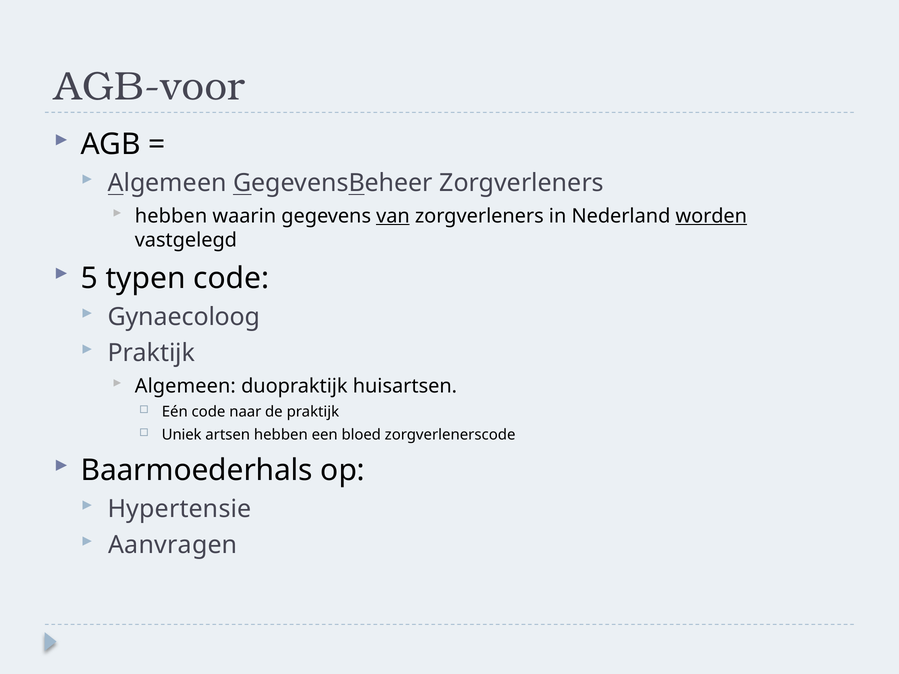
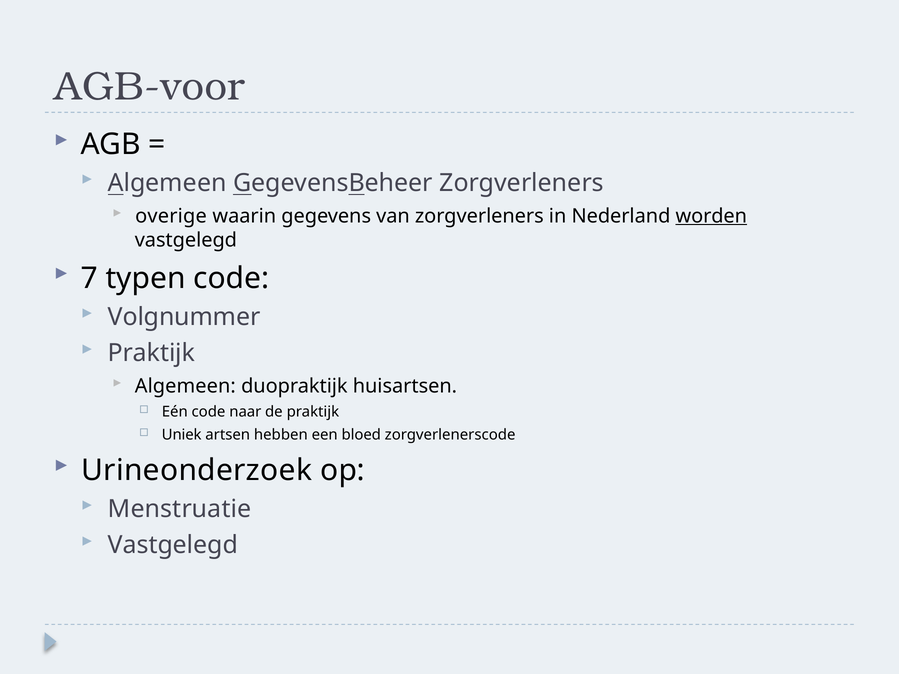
hebben at (171, 216): hebben -> overige
van underline: present -> none
5: 5 -> 7
Gynaecoloog: Gynaecoloog -> Volgnummer
Baarmoederhals: Baarmoederhals -> Urineonderzoek
Hypertensie: Hypertensie -> Menstruatie
Aanvragen at (173, 545): Aanvragen -> Vastgelegd
